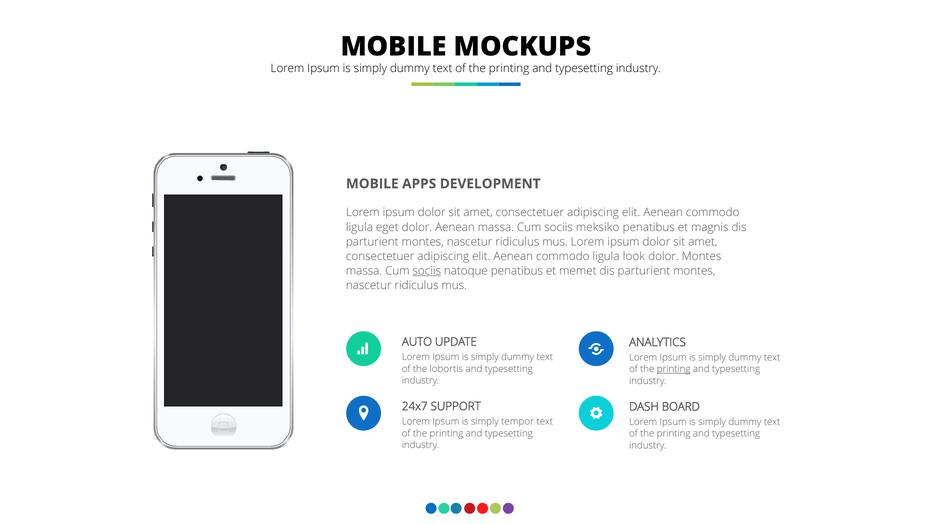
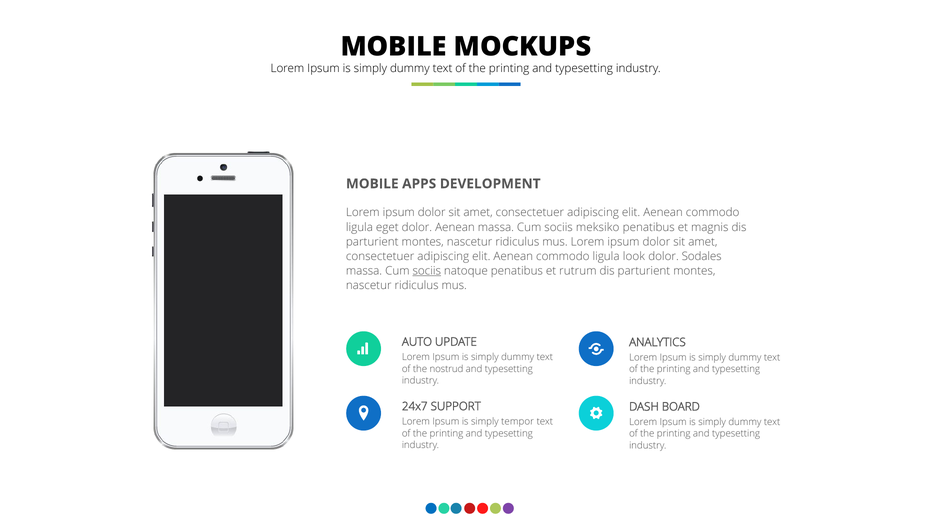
dolor Montes: Montes -> Sodales
memet: memet -> rutrum
lobortis: lobortis -> nostrud
printing at (674, 369) underline: present -> none
